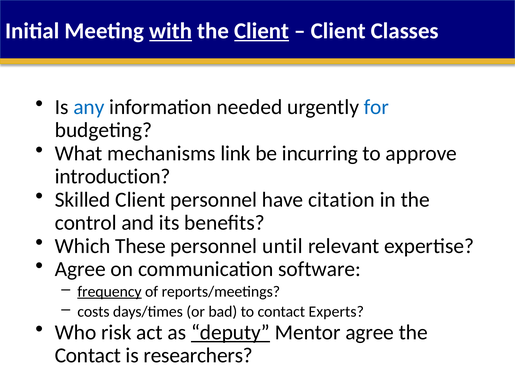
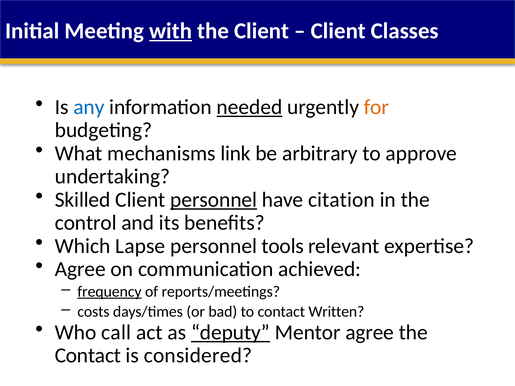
Client at (262, 31) underline: present -> none
needed underline: none -> present
for colour: blue -> orange
incurring: incurring -> arbitrary
introduction: introduction -> undertaking
personnel at (214, 200) underline: none -> present
These: These -> Lapse
until: until -> tools
software: software -> achieved
Experts: Experts -> Written
risk: risk -> call
researchers: researchers -> considered
